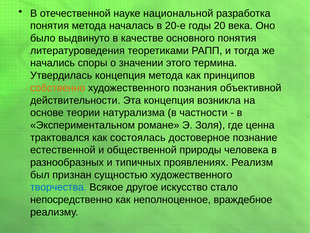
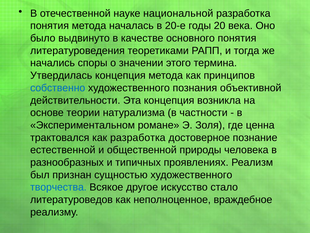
собственно colour: orange -> blue
как состоялась: состоялась -> разработка
непосредственно: непосредственно -> литературоведов
